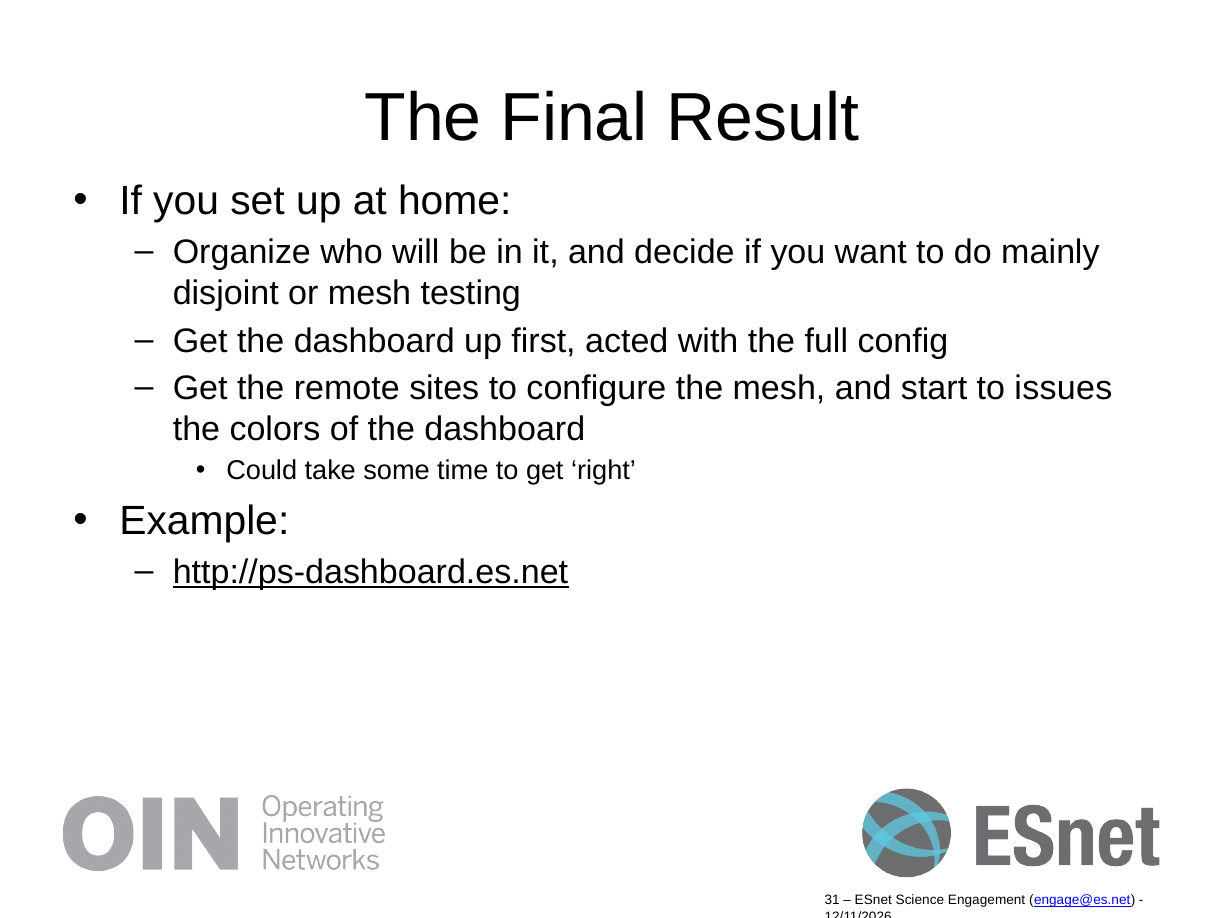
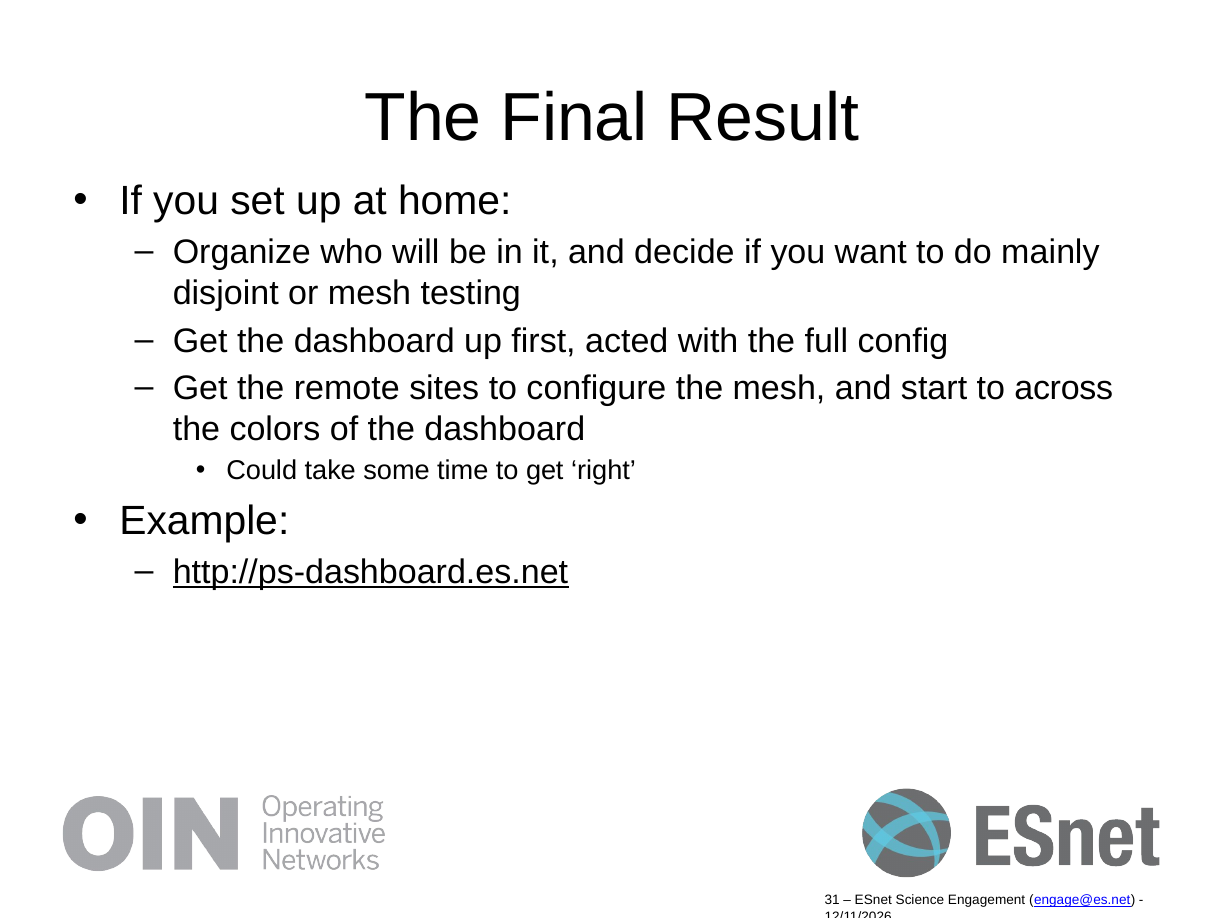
issues: issues -> across
